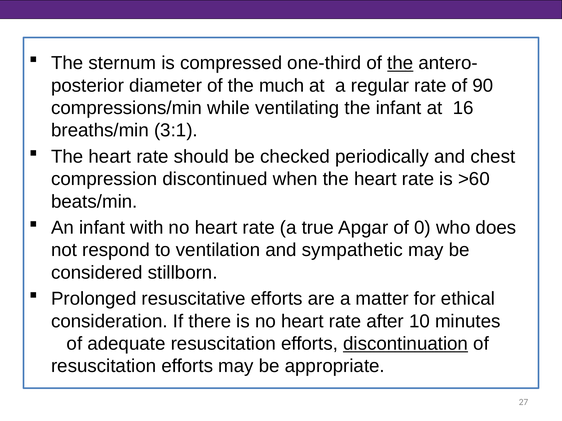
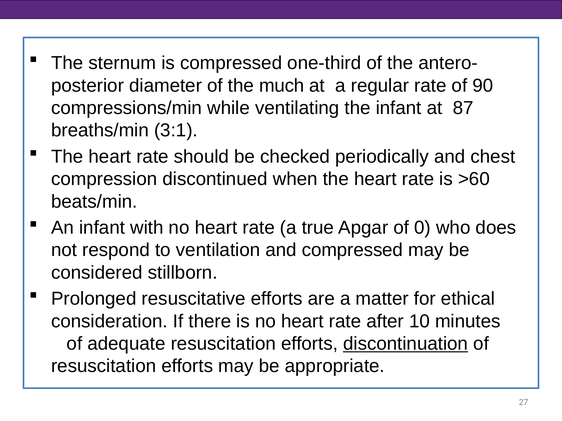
the at (400, 63) underline: present -> none
16: 16 -> 87
and sympathetic: sympathetic -> compressed
